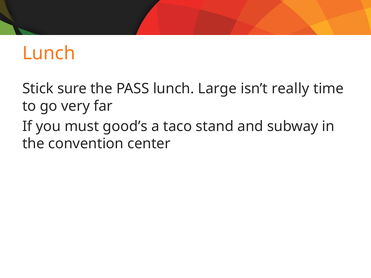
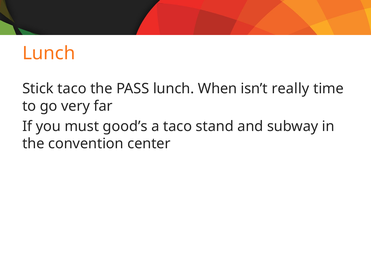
Stick sure: sure -> taco
Large: Large -> When
